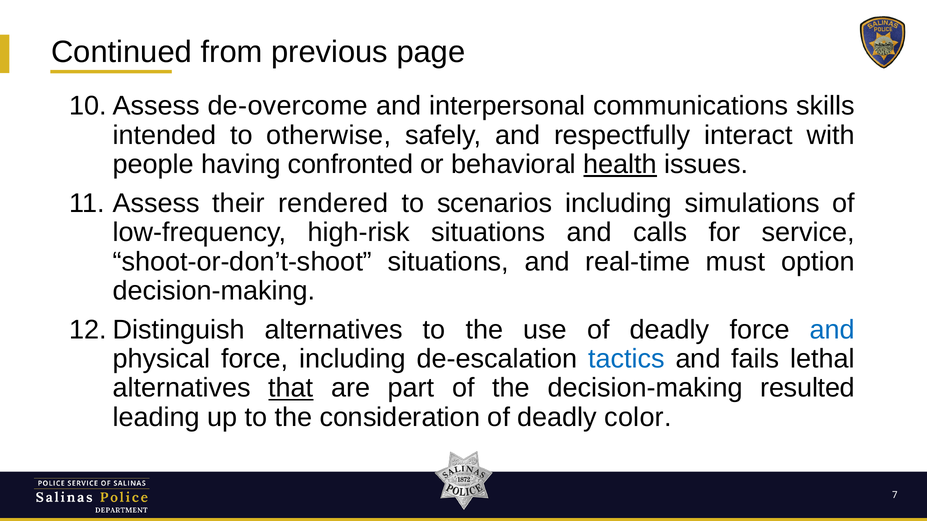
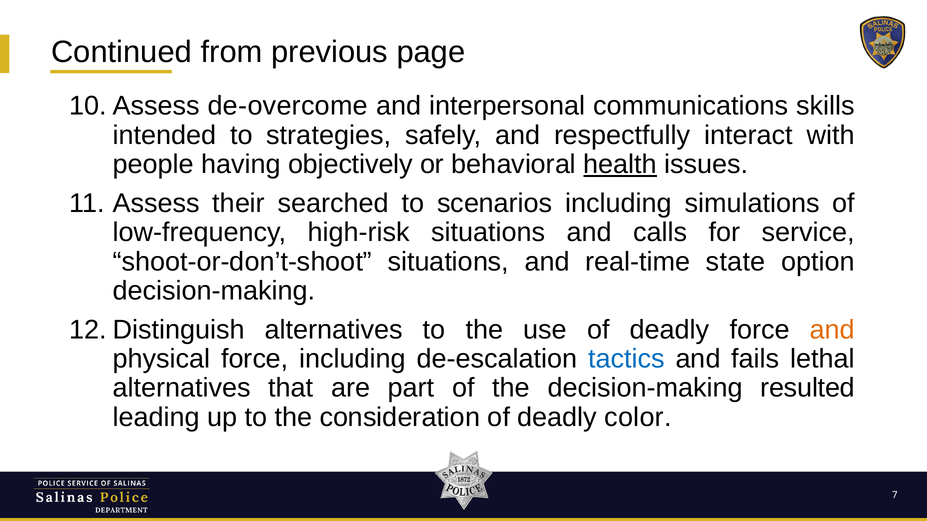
otherwise: otherwise -> strategies
confronted: confronted -> objectively
rendered: rendered -> searched
must: must -> state
and at (832, 330) colour: blue -> orange
that underline: present -> none
